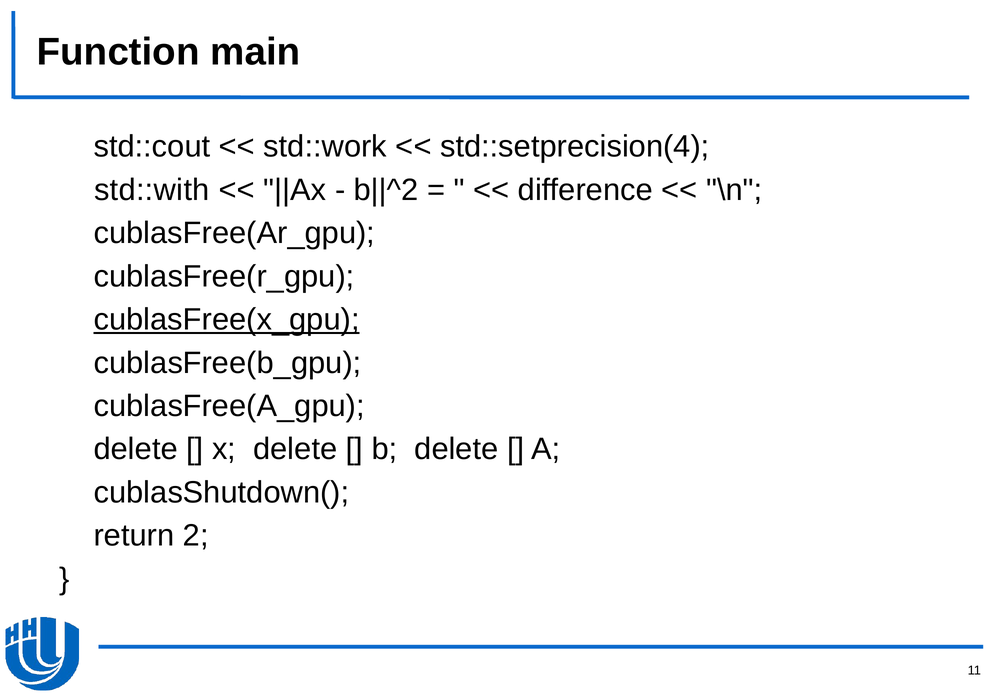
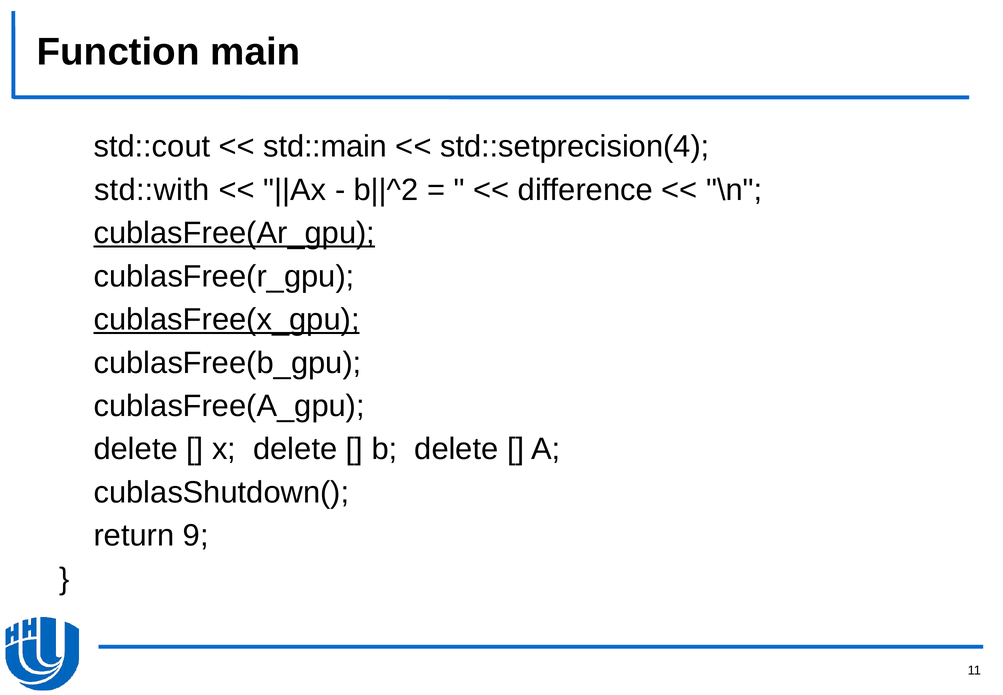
std::work: std::work -> std::main
cublasFree(Ar_gpu underline: none -> present
2: 2 -> 9
